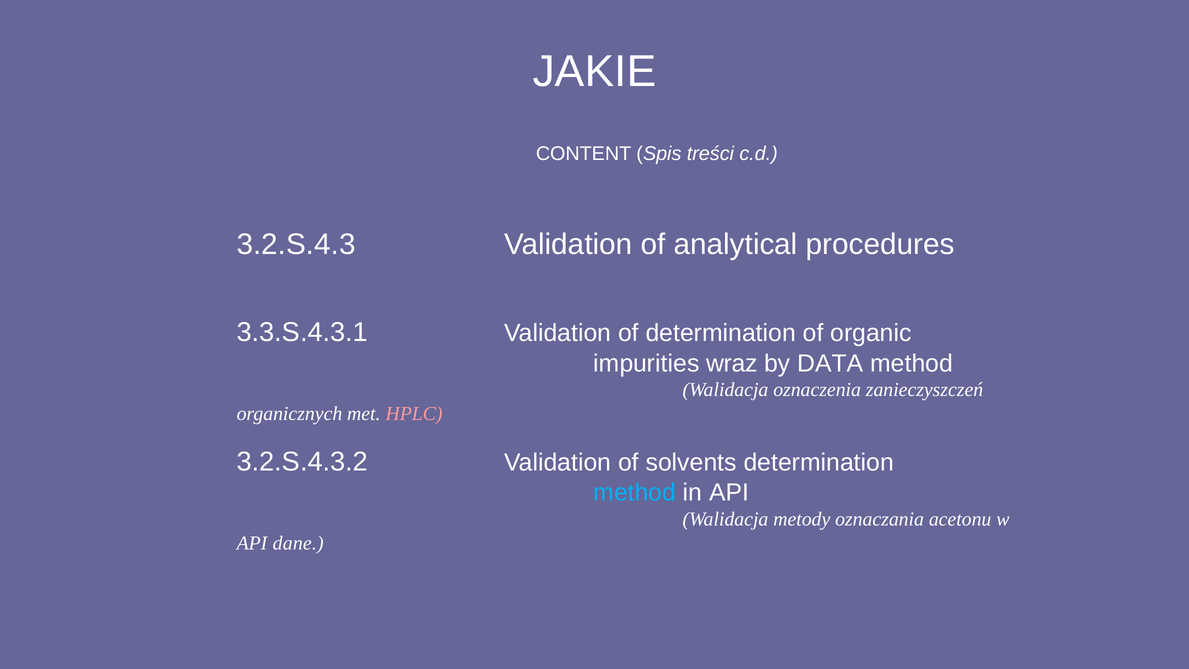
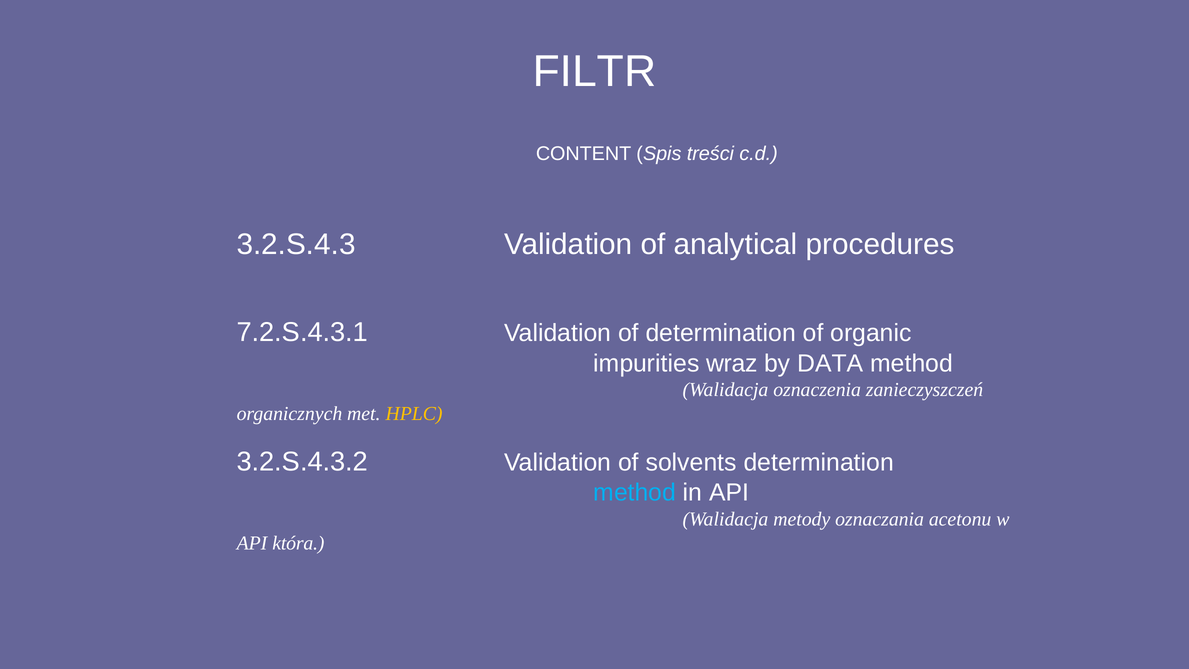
JAKIE: JAKIE -> FILTR
3.3.S.4.3.1: 3.3.S.4.3.1 -> 7.2.S.4.3.1
HPLC colour: pink -> yellow
dane: dane -> która
